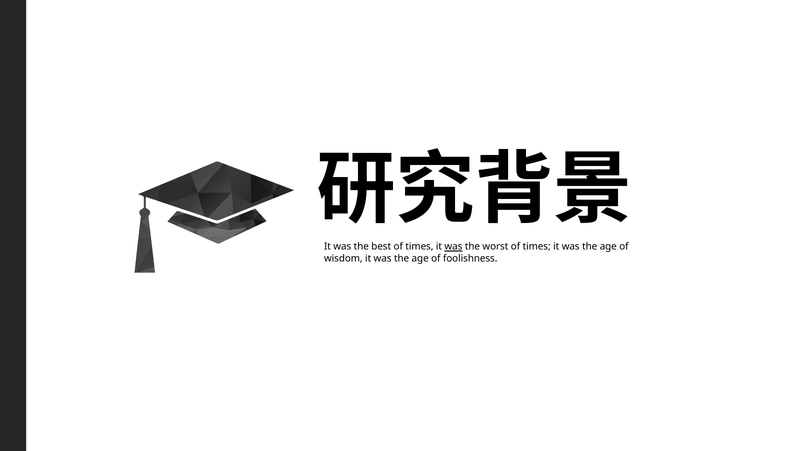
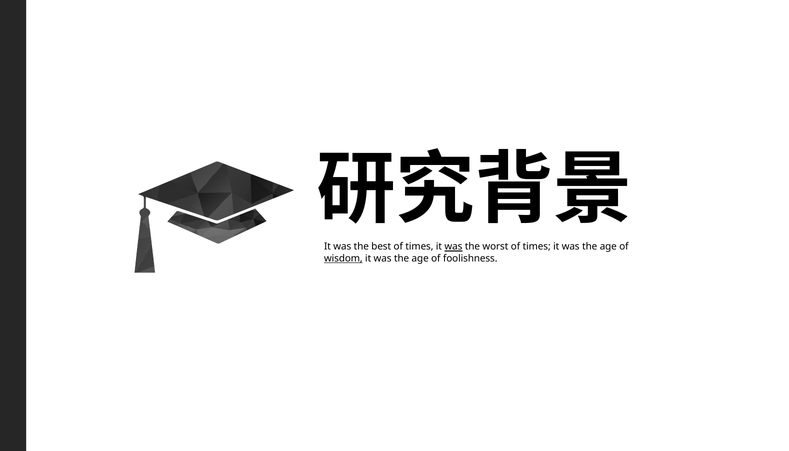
wisdom underline: none -> present
